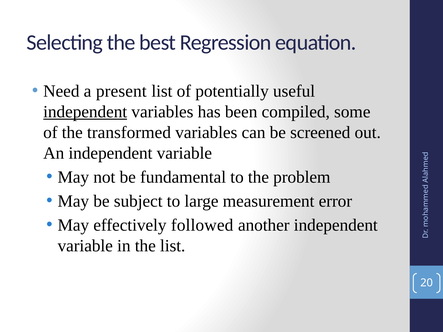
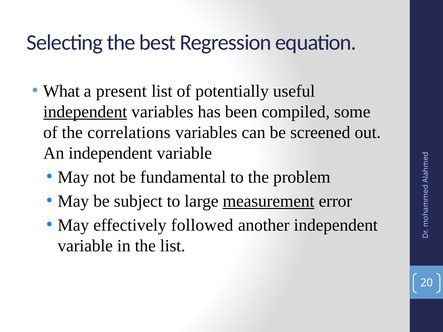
Need: Need -> What
transformed: transformed -> correlations
measurement underline: none -> present
